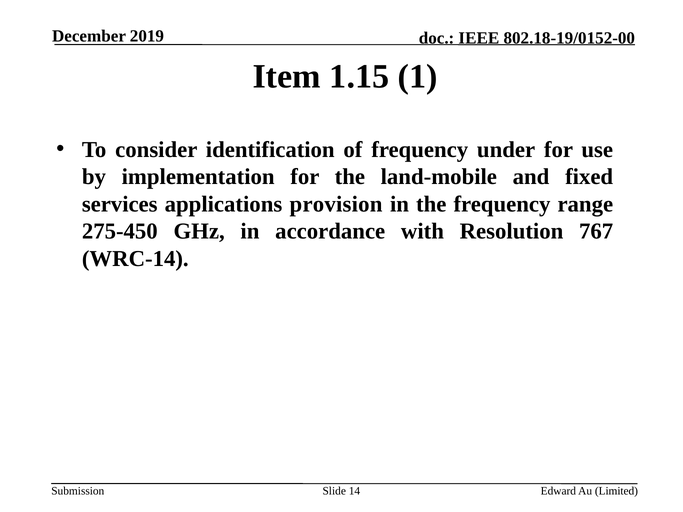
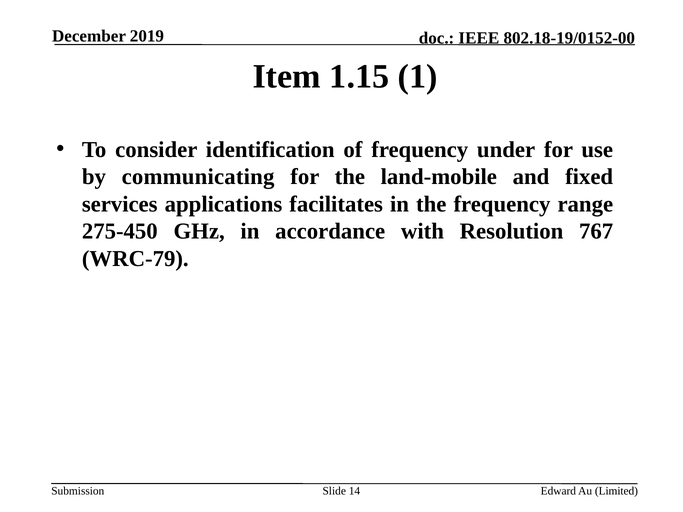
implementation: implementation -> communicating
provision: provision -> facilitates
WRC-14: WRC-14 -> WRC-79
